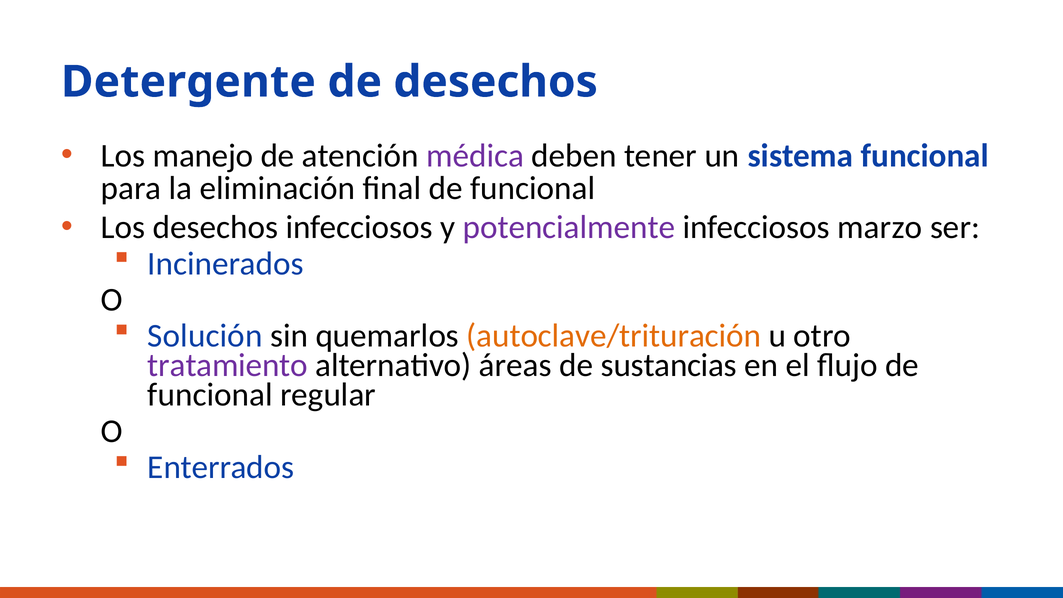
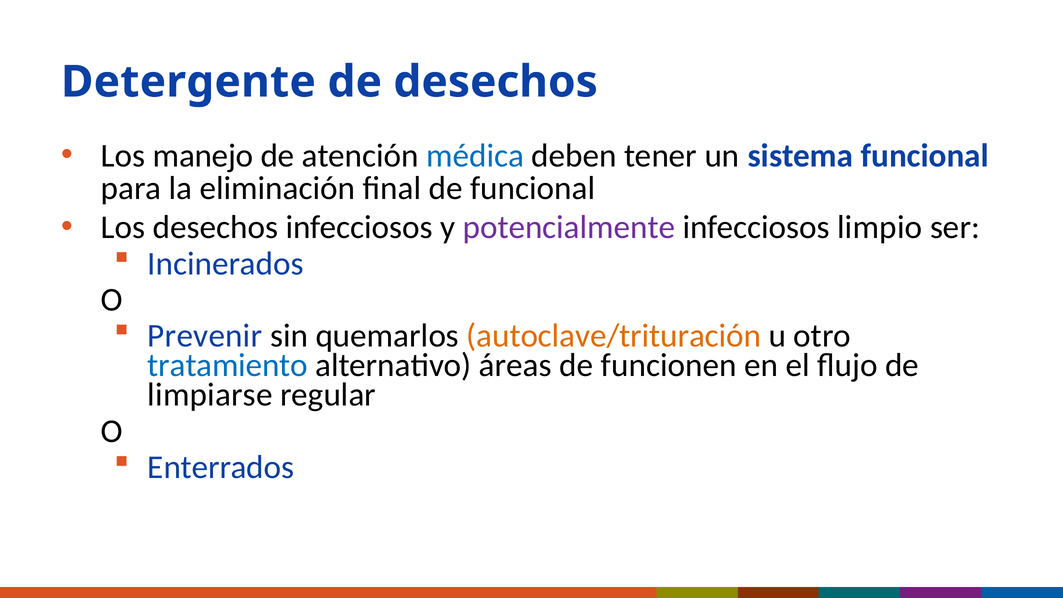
médica colour: purple -> blue
marzo: marzo -> limpio
Solución: Solución -> Prevenir
tratamiento colour: purple -> blue
sustancias: sustancias -> funcionen
funcional at (210, 395): funcional -> limpiarse
